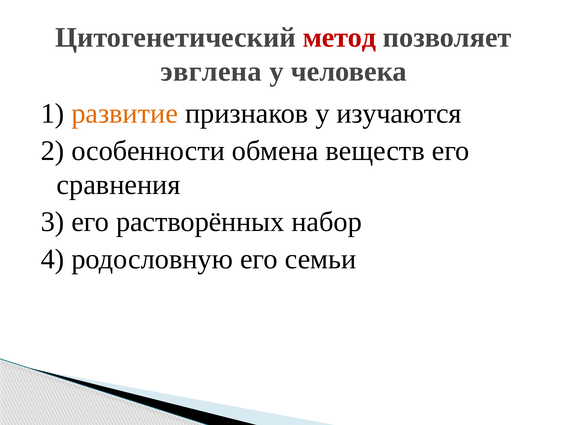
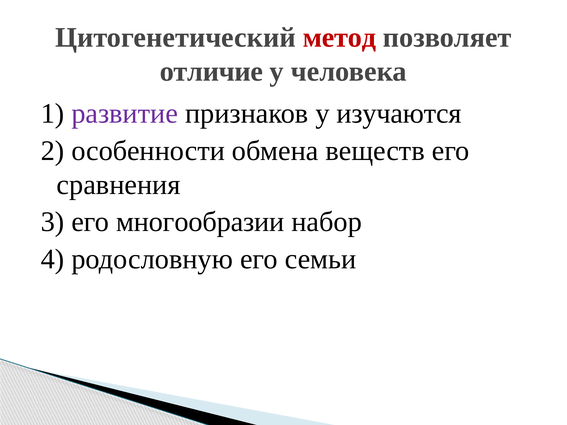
эвглена: эвглена -> отличие
развитие colour: orange -> purple
растворённых: растворённых -> многообразии
